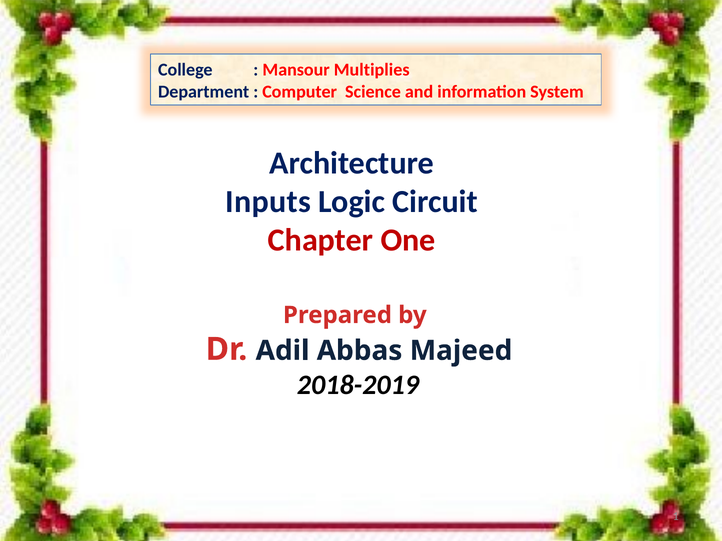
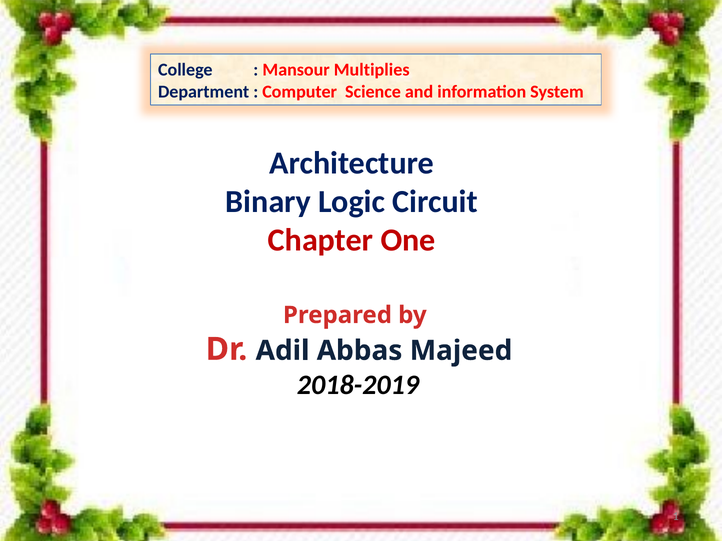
Inputs: Inputs -> Binary
